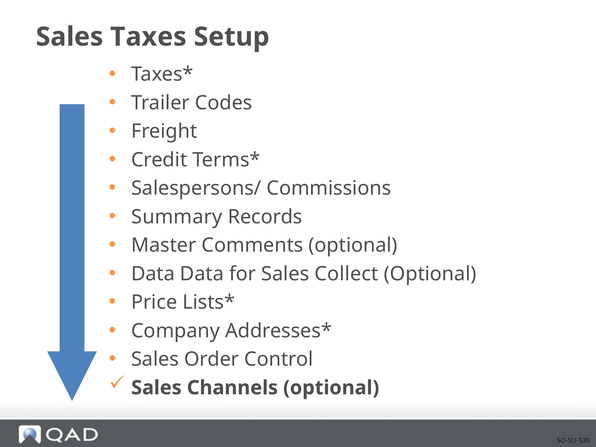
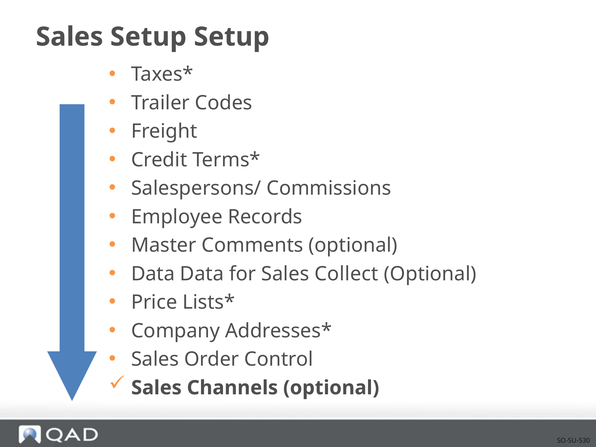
Sales Taxes: Taxes -> Setup
Summary: Summary -> Employee
